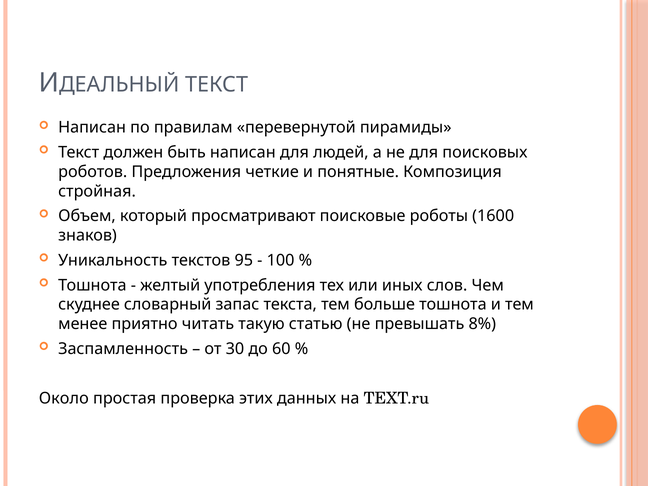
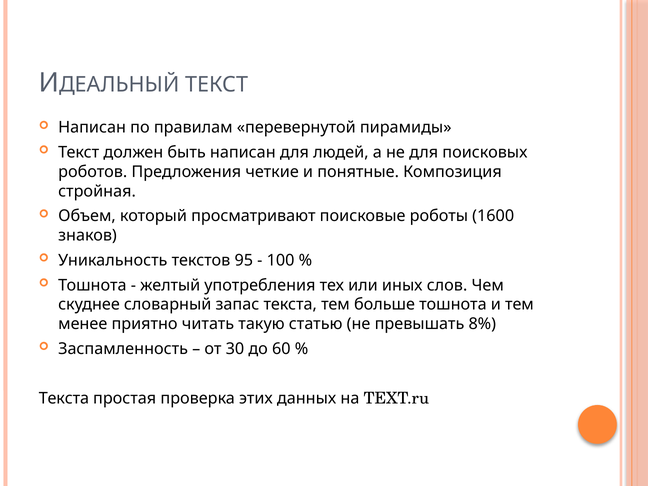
Около at (64, 399): Около -> Текста
